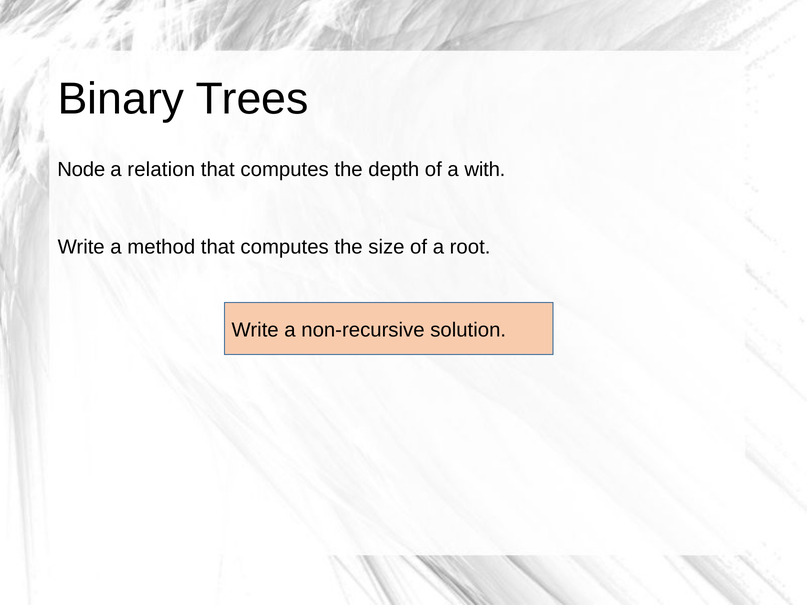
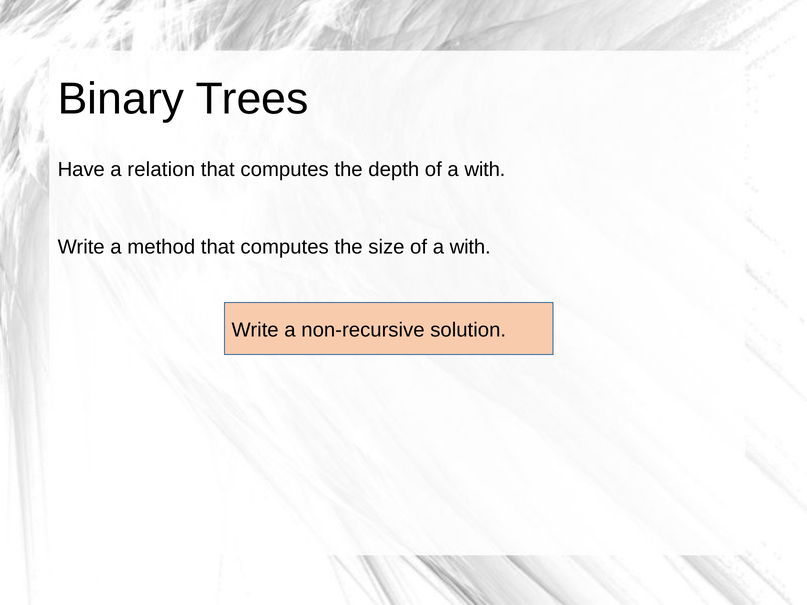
Node: Node -> Have
size of a root: root -> with
